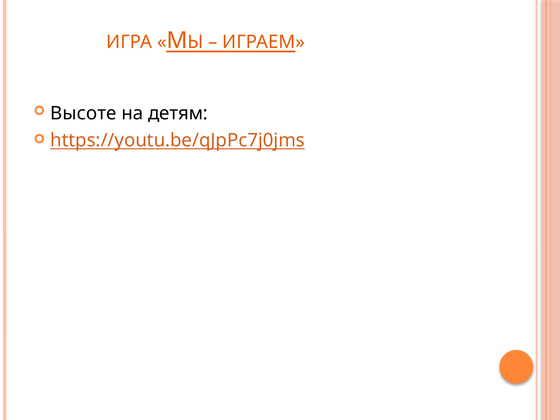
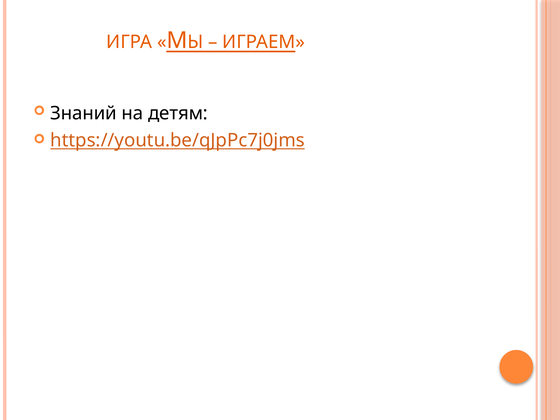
Высоте: Высоте -> Знаний
